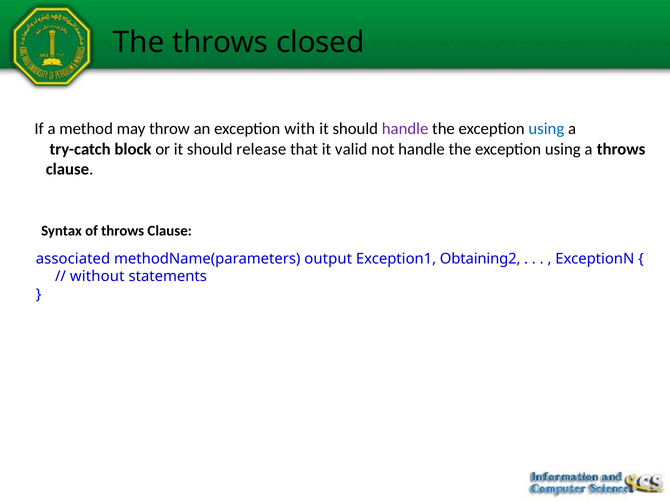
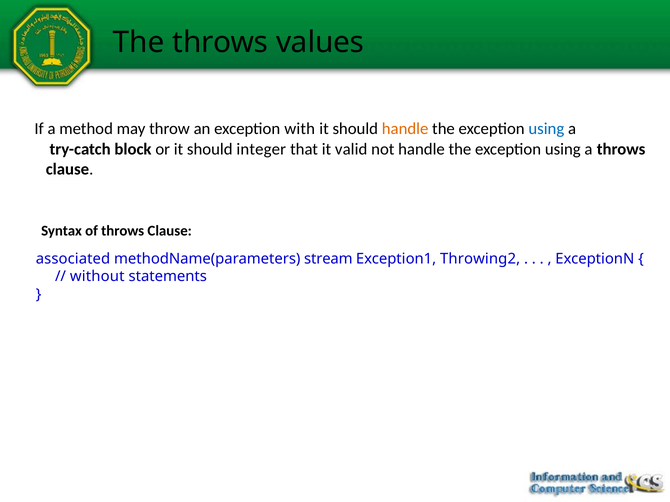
closed: closed -> values
handle at (405, 129) colour: purple -> orange
release: release -> integer
output: output -> stream
Obtaining2: Obtaining2 -> Throwing2
